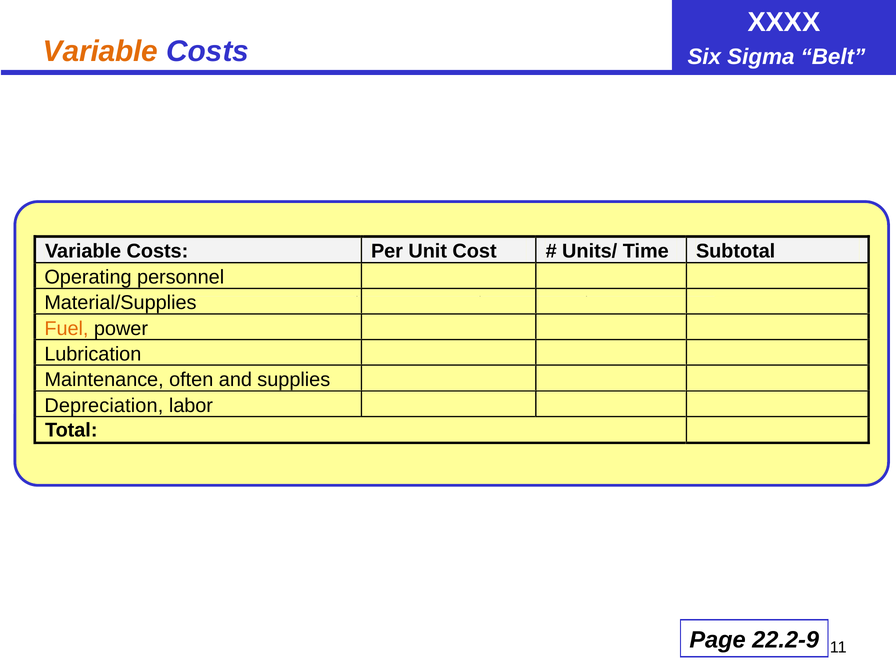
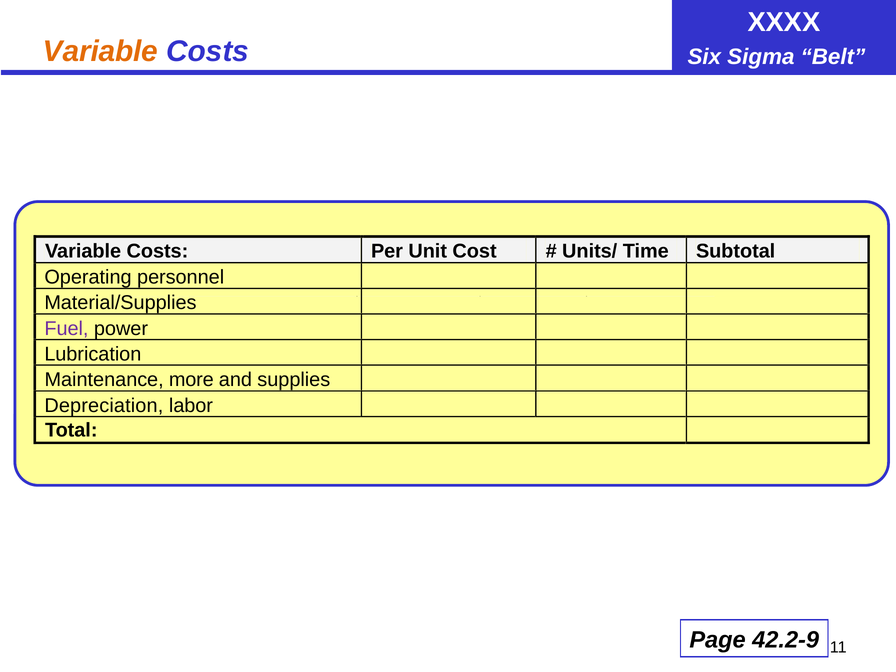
Fuel colour: orange -> purple
often: often -> more
22.2-9: 22.2-9 -> 42.2-9
